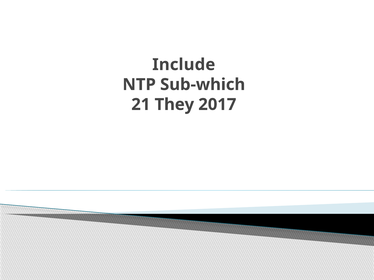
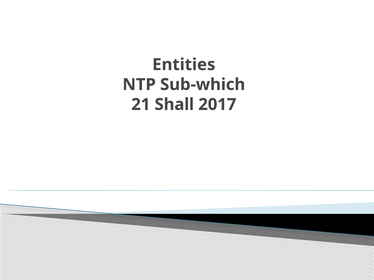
Include: Include -> Entities
They: They -> Shall
